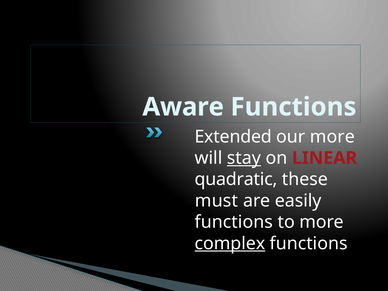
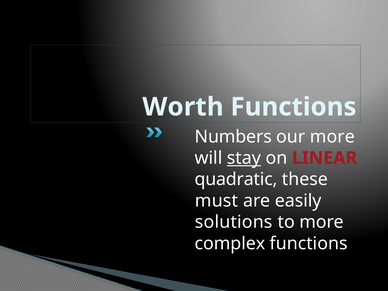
Aware: Aware -> Worth
Extended: Extended -> Numbers
functions at (234, 222): functions -> solutions
complex underline: present -> none
